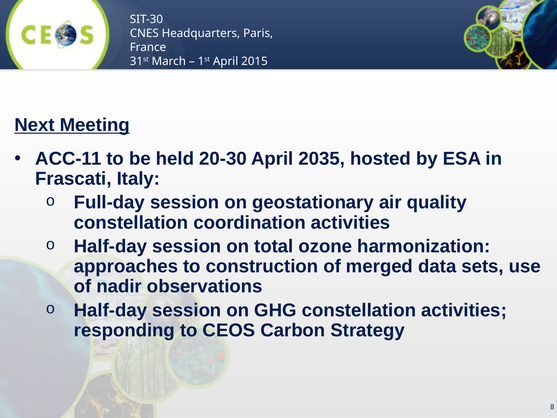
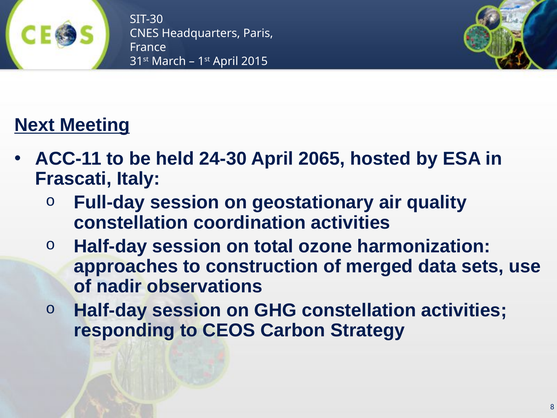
20-30: 20-30 -> 24-30
2035: 2035 -> 2065
